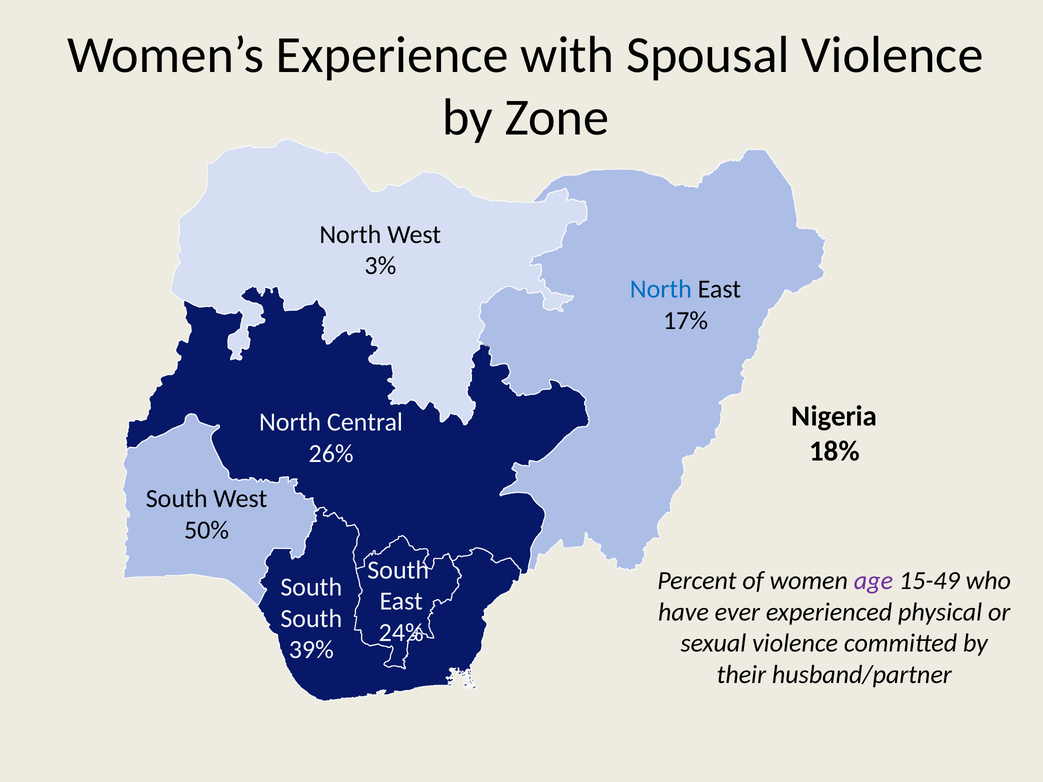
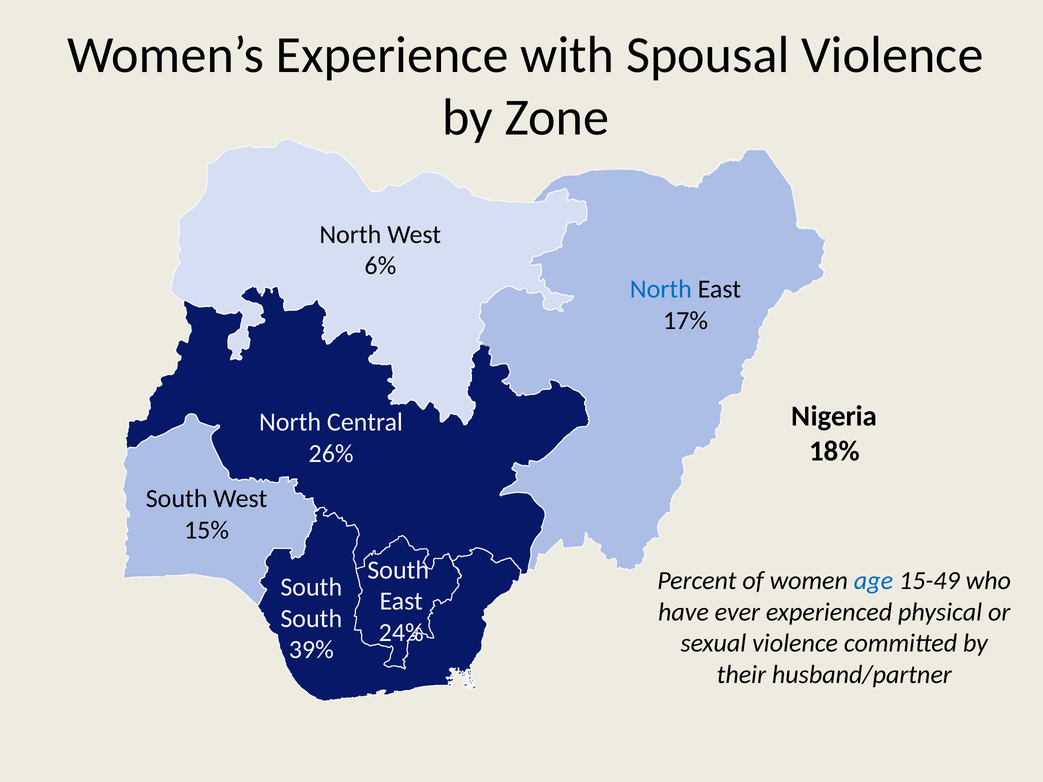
3%: 3% -> 6%
50%: 50% -> 15%
age colour: purple -> blue
